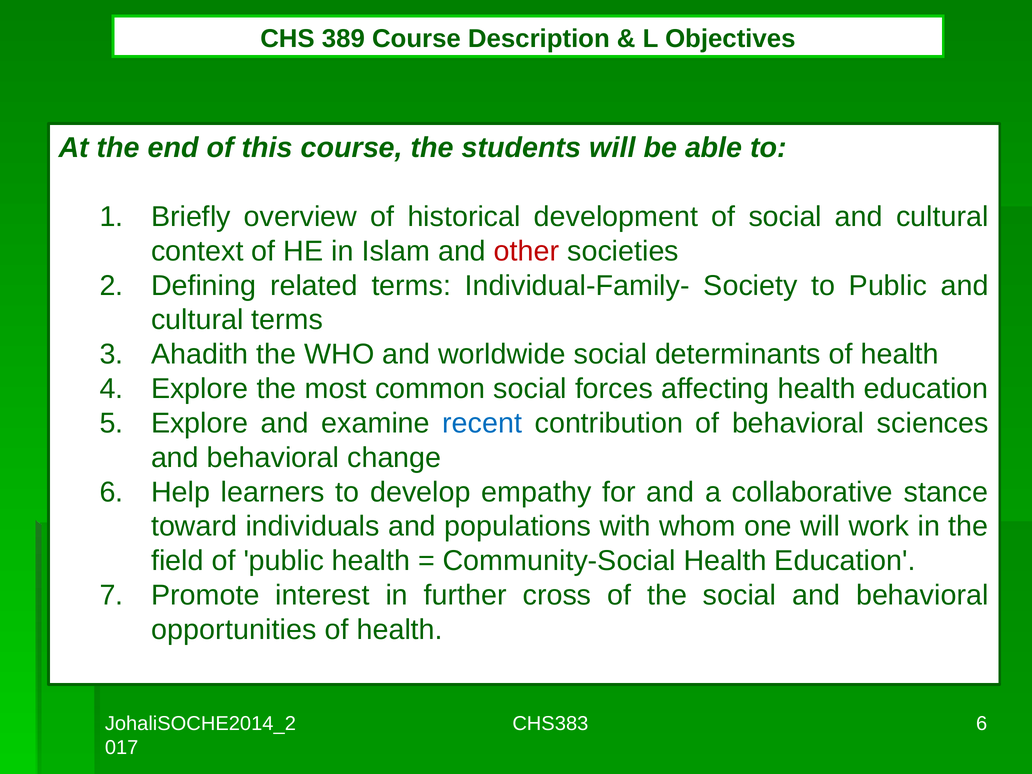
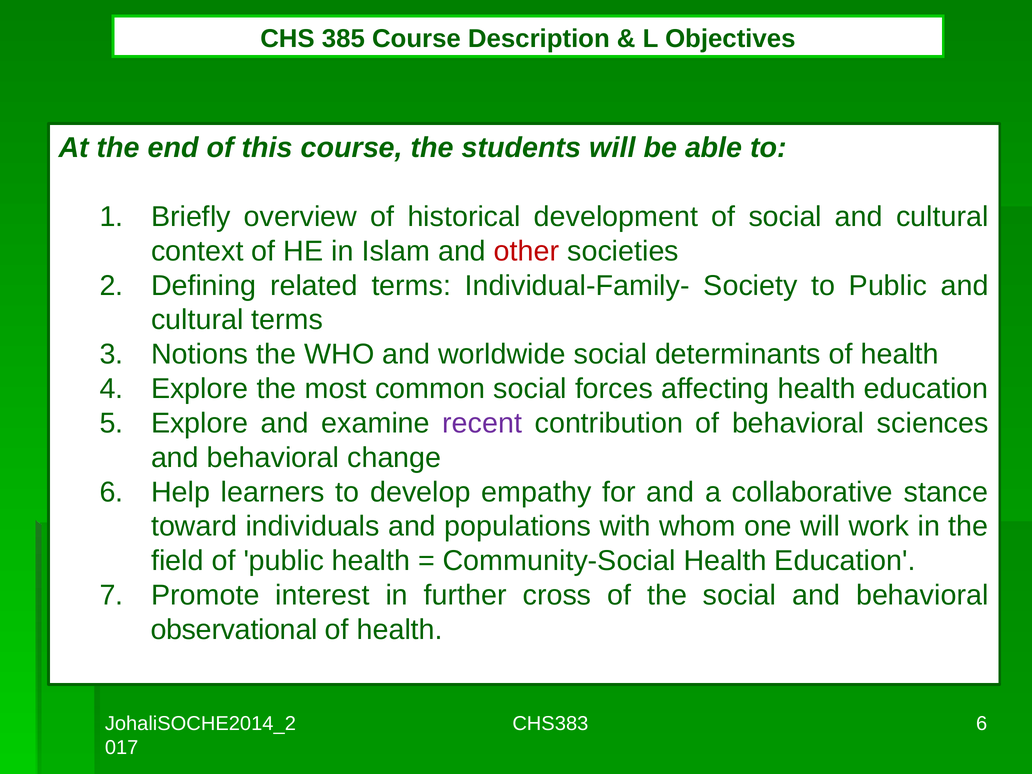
389: 389 -> 385
Ahadith: Ahadith -> Notions
recent colour: blue -> purple
opportunities: opportunities -> observational
